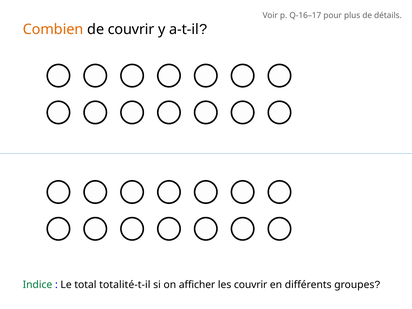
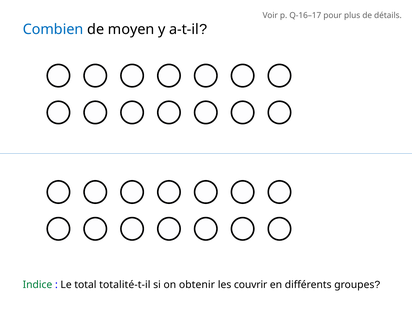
Combien colour: orange -> blue
de couvrir: couvrir -> moyen
afficher: afficher -> obtenir
